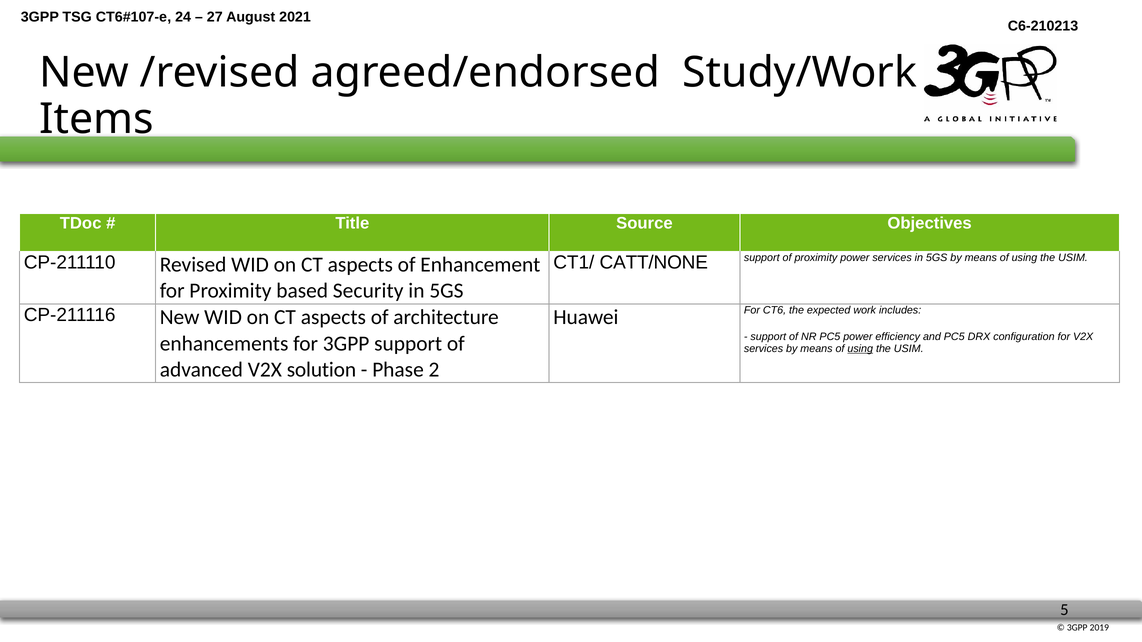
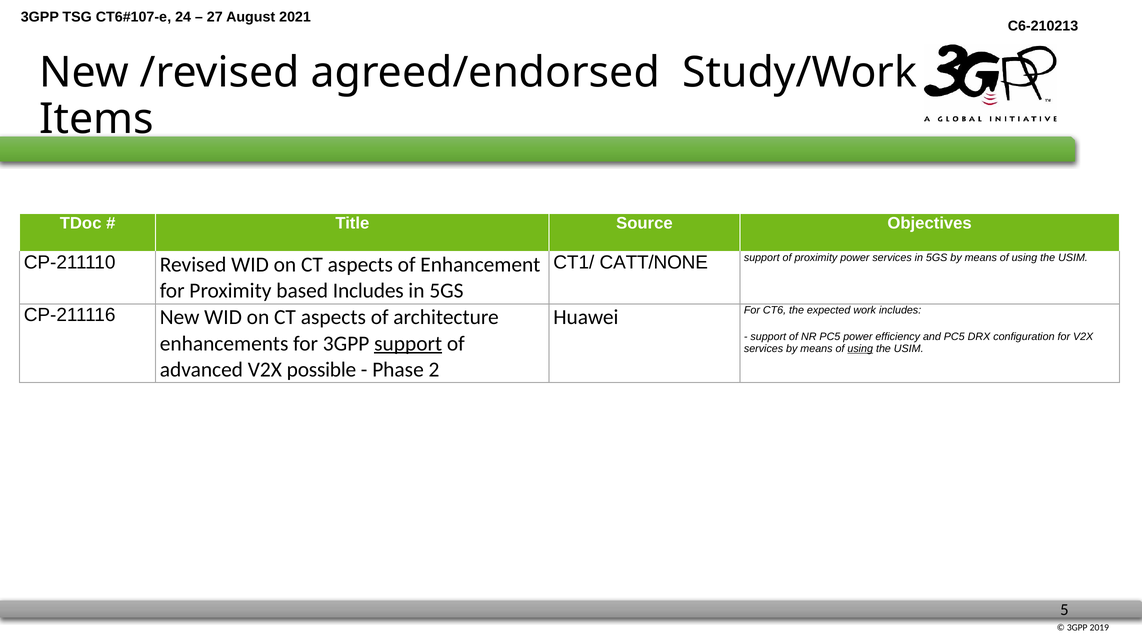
based Security: Security -> Includes
support at (408, 344) underline: none -> present
solution: solution -> possible
